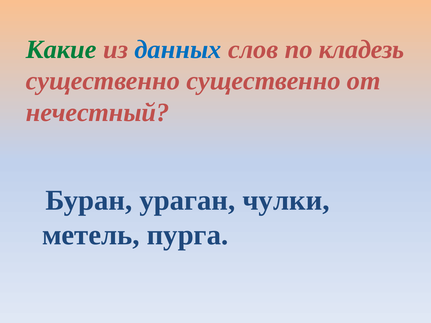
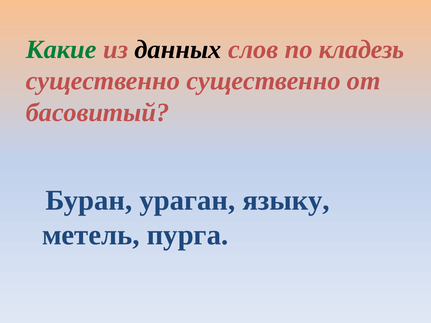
данных colour: blue -> black
нечестный: нечестный -> басовитый
чулки: чулки -> языку
